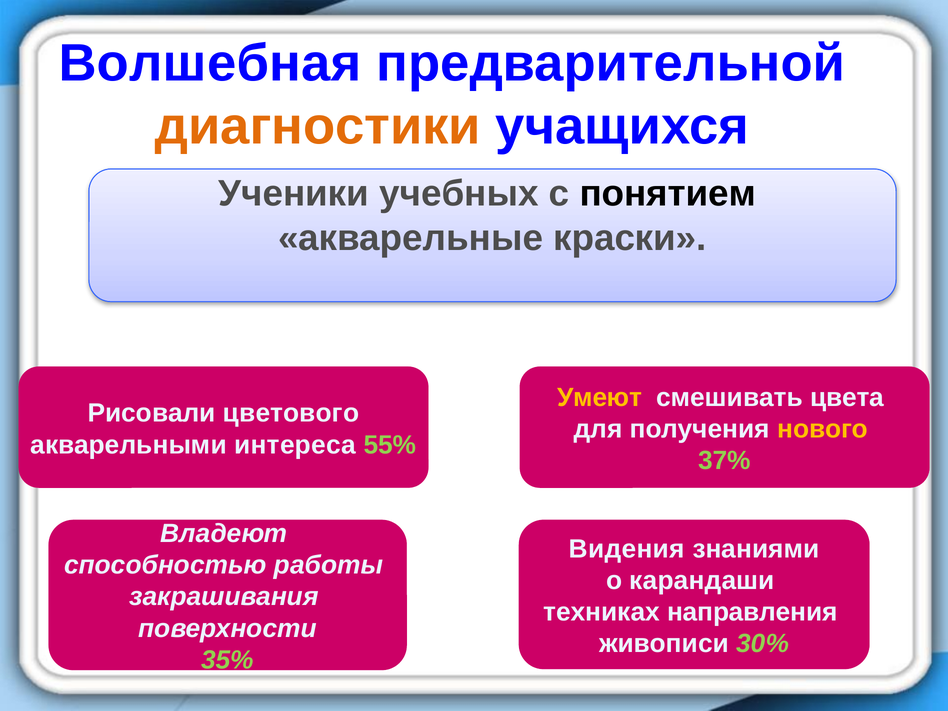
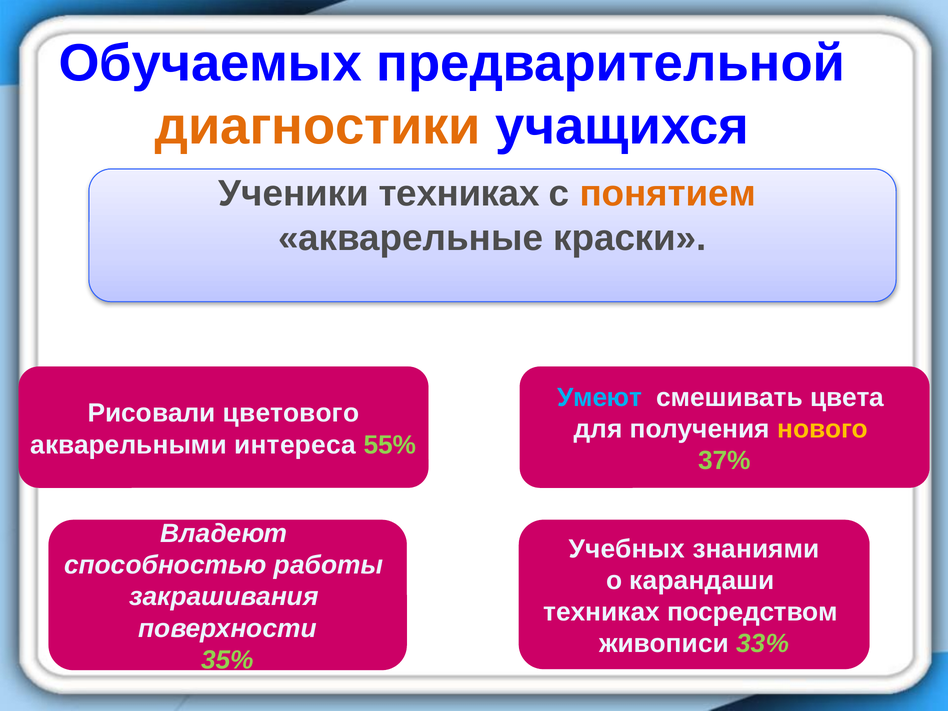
Волшебная: Волшебная -> Обучаемых
Ученики учебных: учебных -> техниках
понятием colour: black -> orange
Умеют colour: yellow -> light blue
Видения: Видения -> Учебных
направления: направления -> посредством
30%: 30% -> 33%
